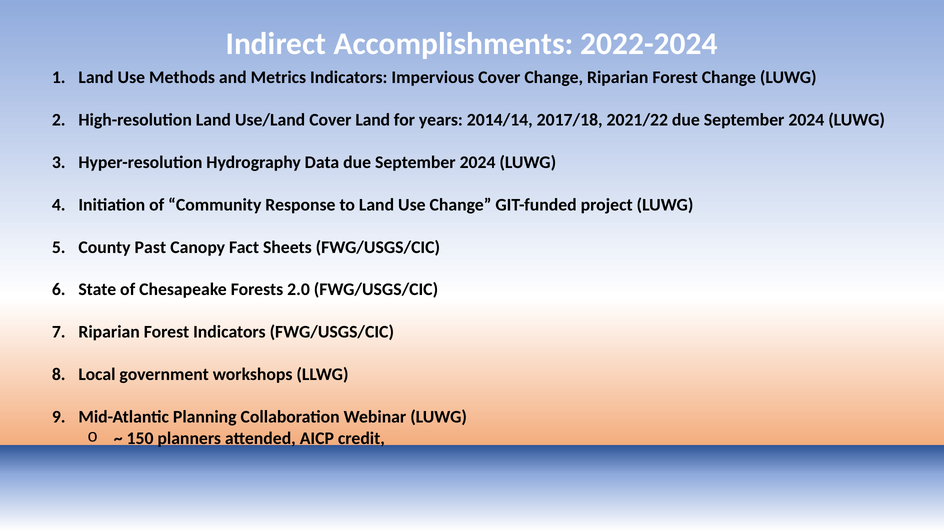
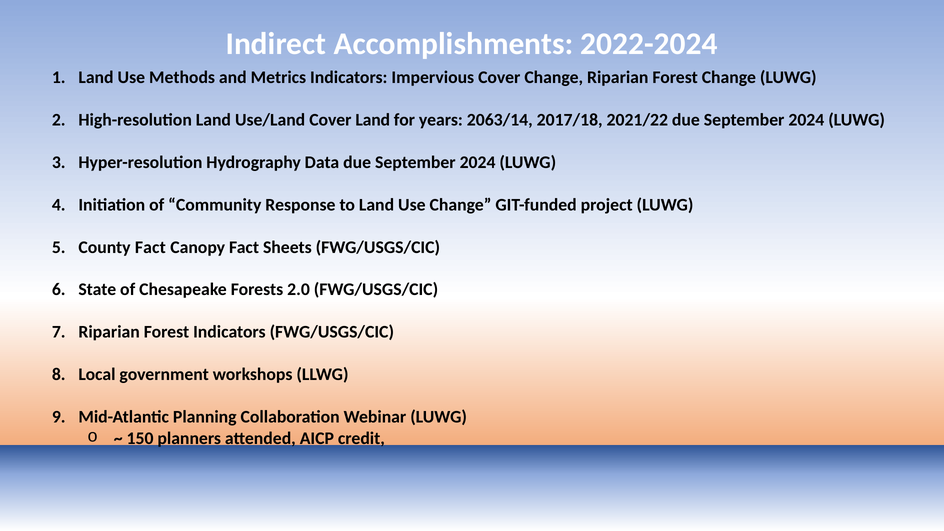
2014/14: 2014/14 -> 2063/14
County Past: Past -> Fact
